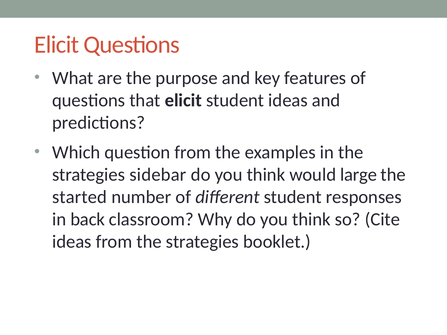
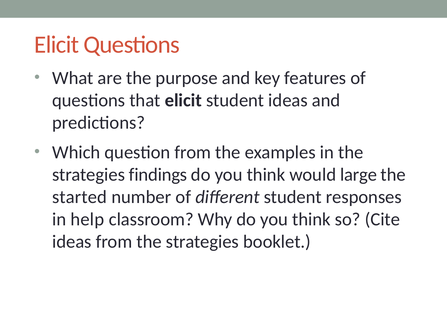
sidebar: sidebar -> findings
back: back -> help
